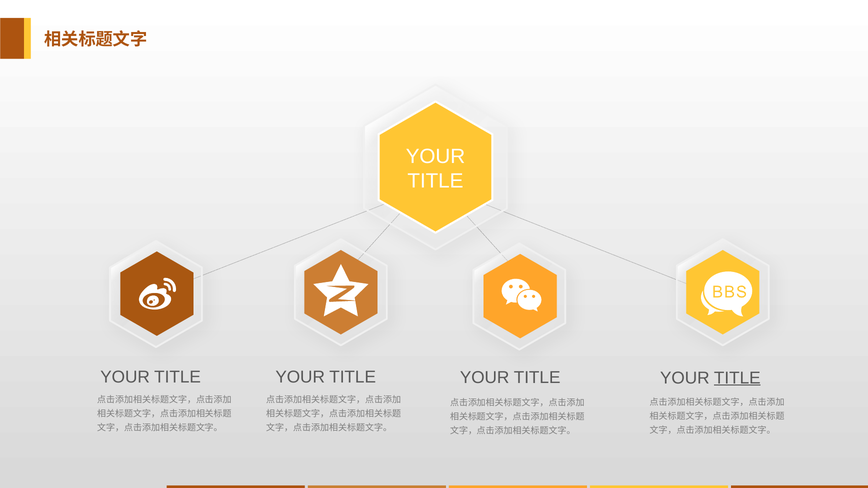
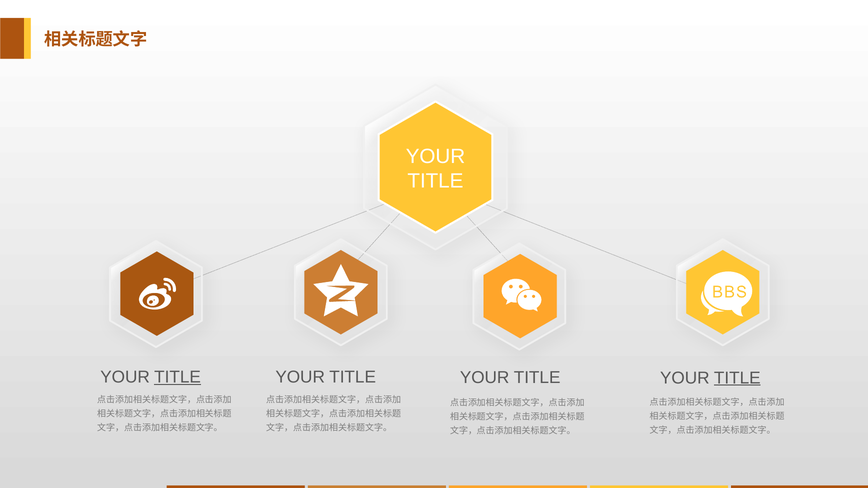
TITLE at (178, 377) underline: none -> present
